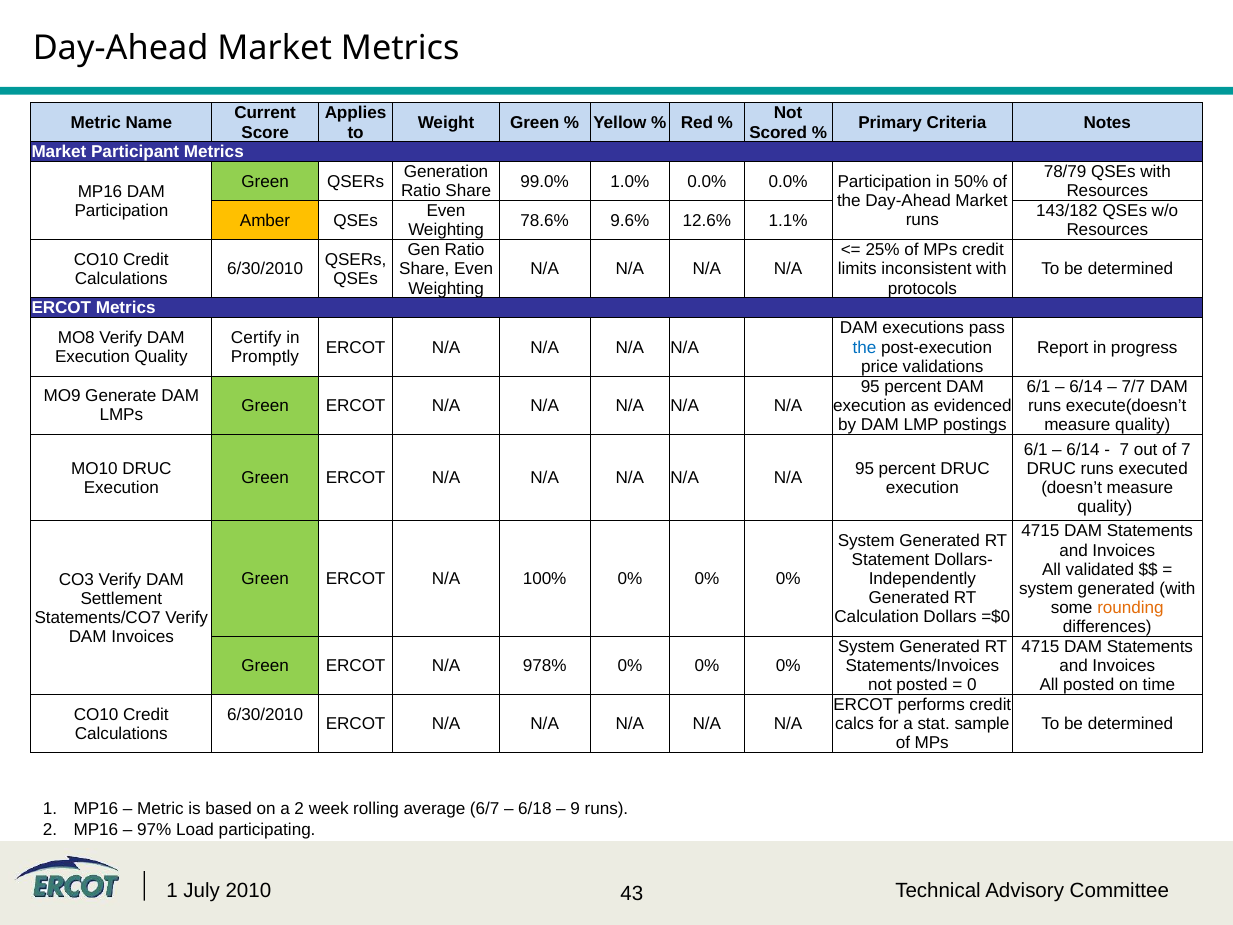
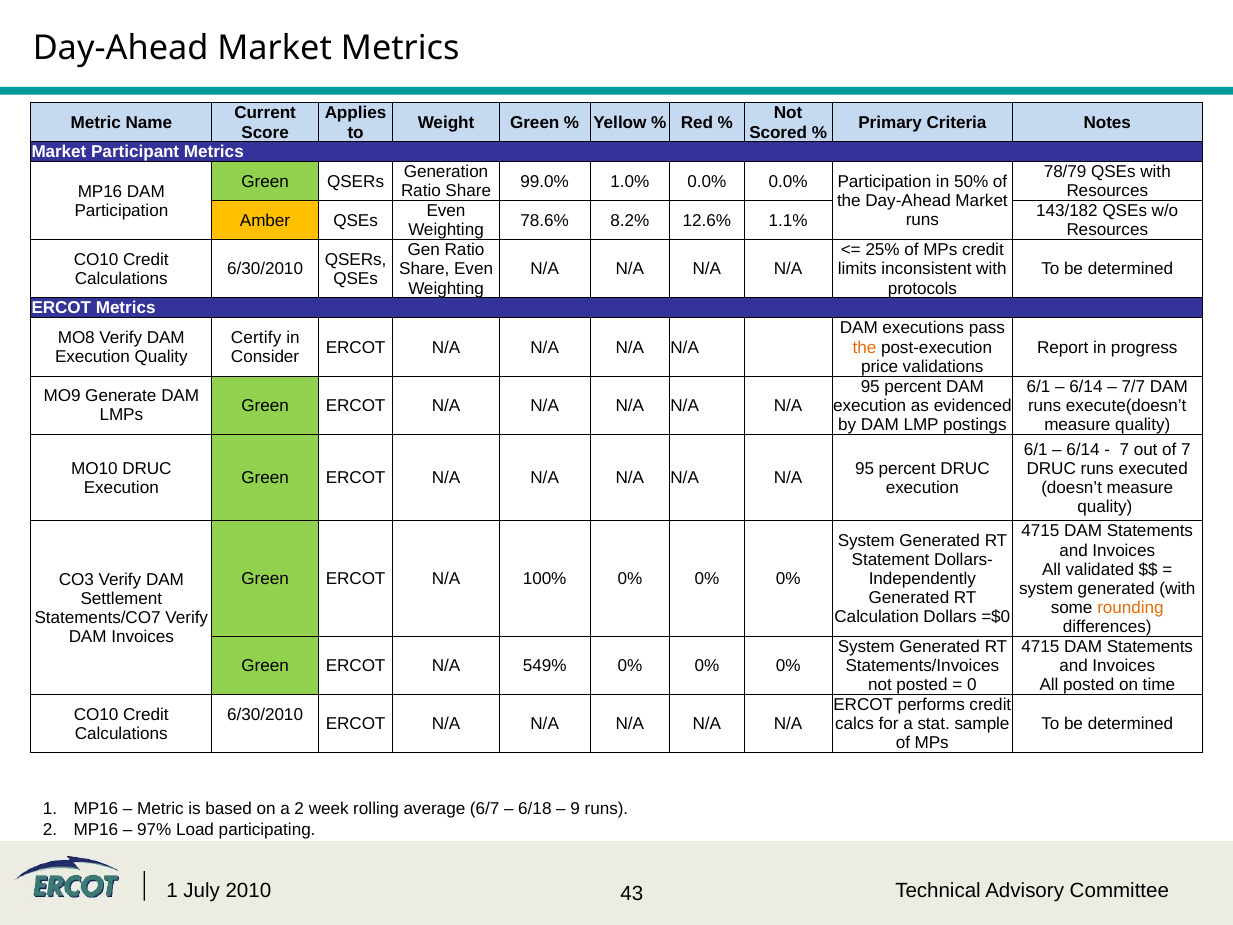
9.6%: 9.6% -> 8.2%
the at (865, 347) colour: blue -> orange
Promptly: Promptly -> Consider
978%: 978% -> 549%
